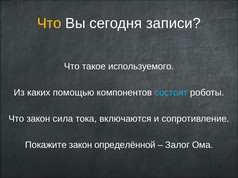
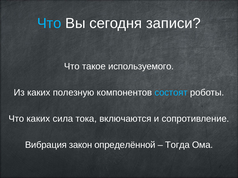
Что at (49, 23) colour: yellow -> light blue
помощью: помощью -> полезную
Что закон: закон -> каких
Покажите: Покажите -> Вибрация
Залог: Залог -> Тогда
